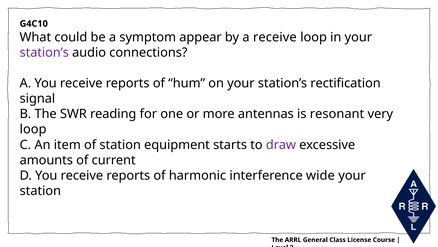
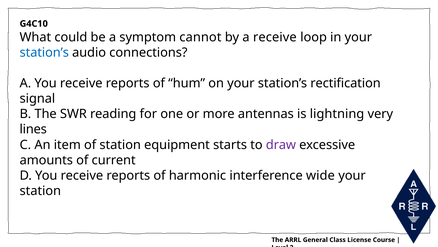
appear: appear -> cannot
station’s at (44, 52) colour: purple -> blue
resonant: resonant -> lightning
loop at (33, 129): loop -> lines
